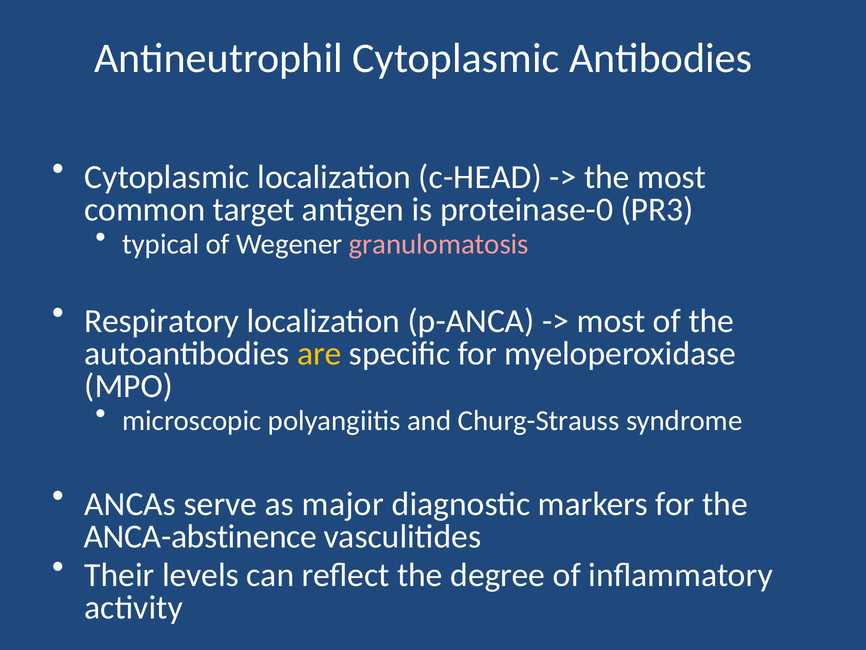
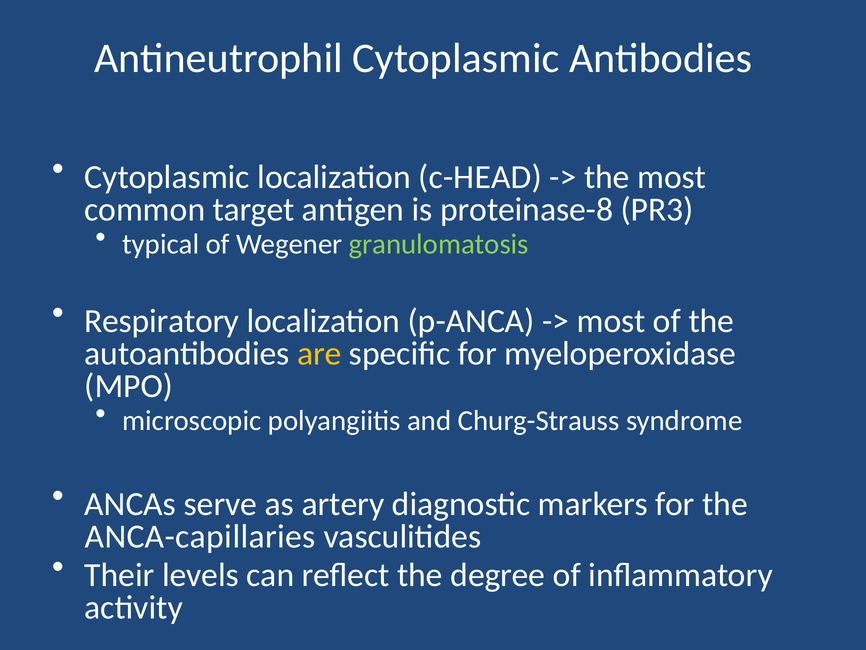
proteinase-0: proteinase-0 -> proteinase-8
granulomatosis colour: pink -> light green
major: major -> artery
ANCA-abstinence: ANCA-abstinence -> ANCA-capillaries
